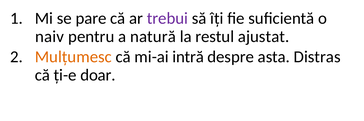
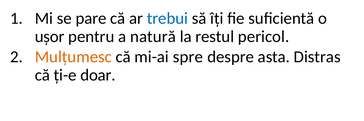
trebui colour: purple -> blue
naiv: naiv -> ușor
ajustat: ajustat -> pericol
intră: intră -> spre
